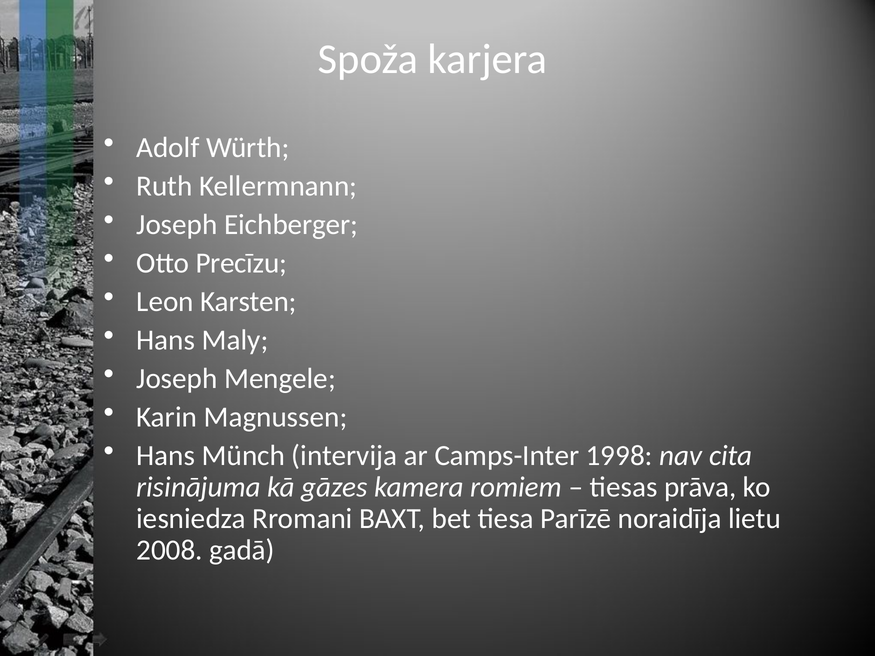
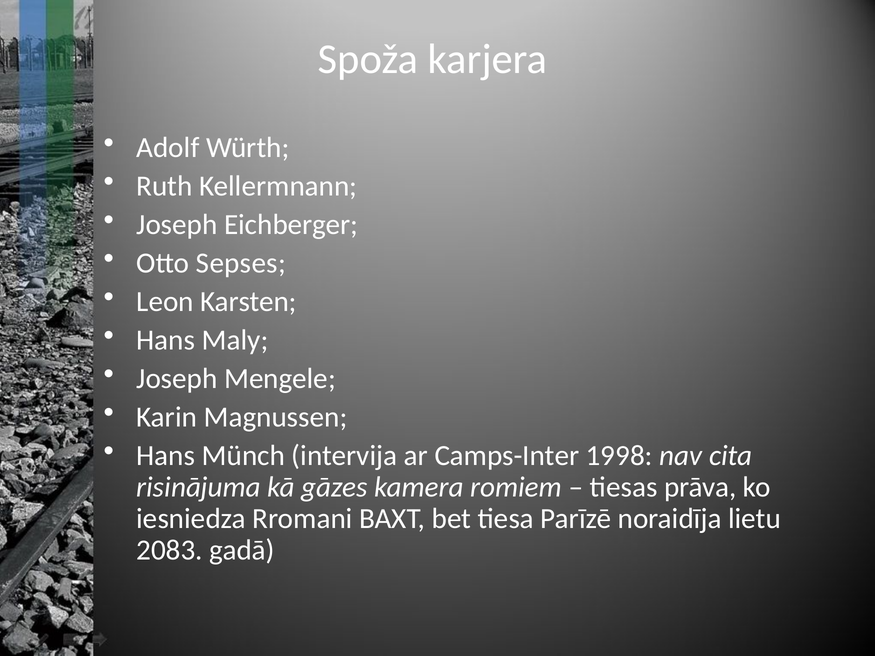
Precīzu: Precīzu -> Sepses
2008: 2008 -> 2083
